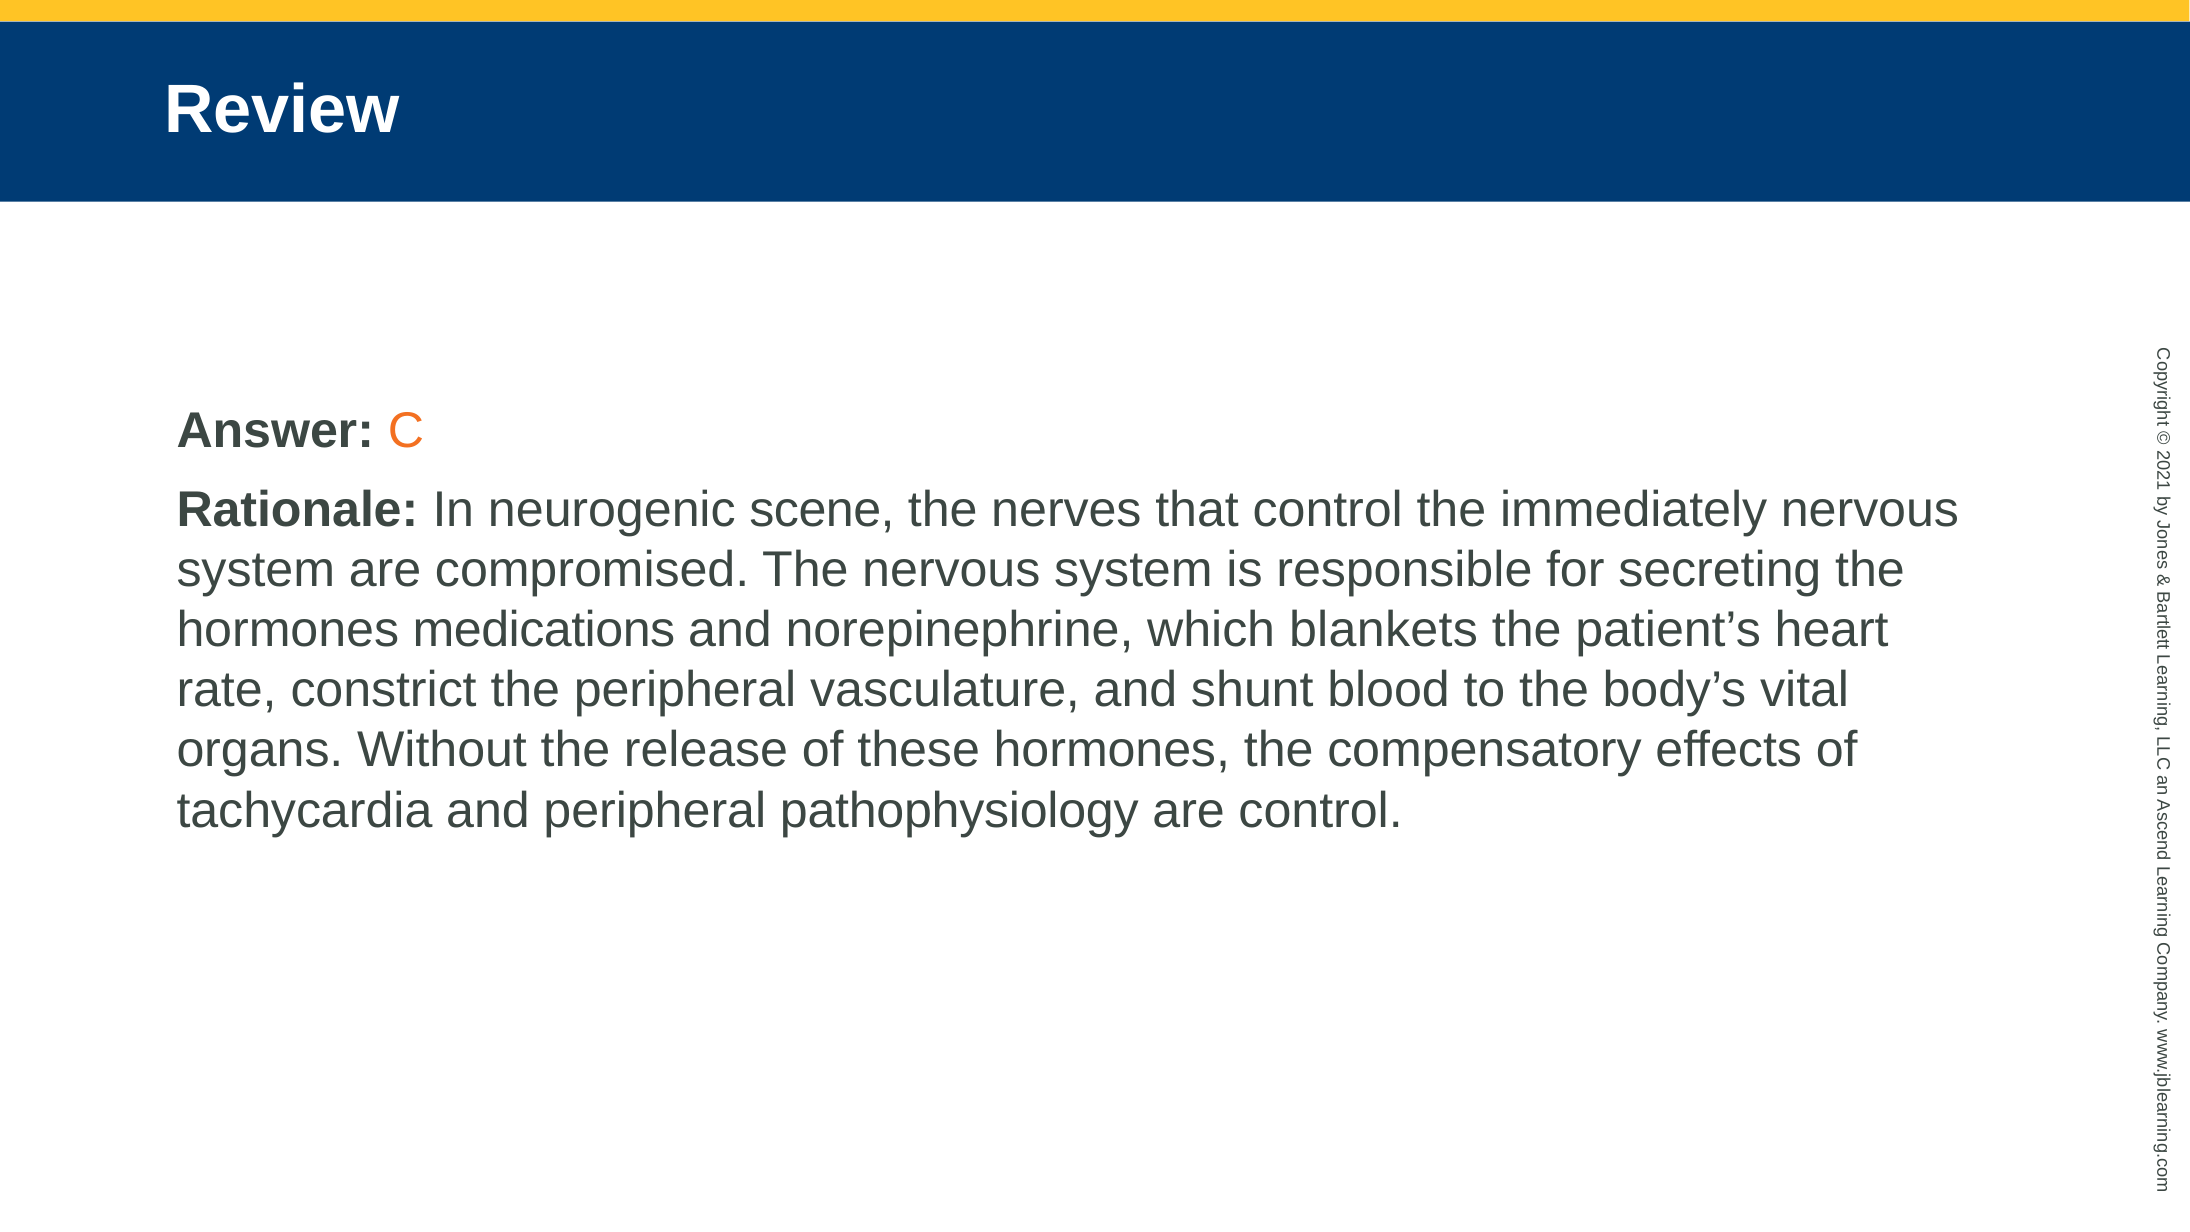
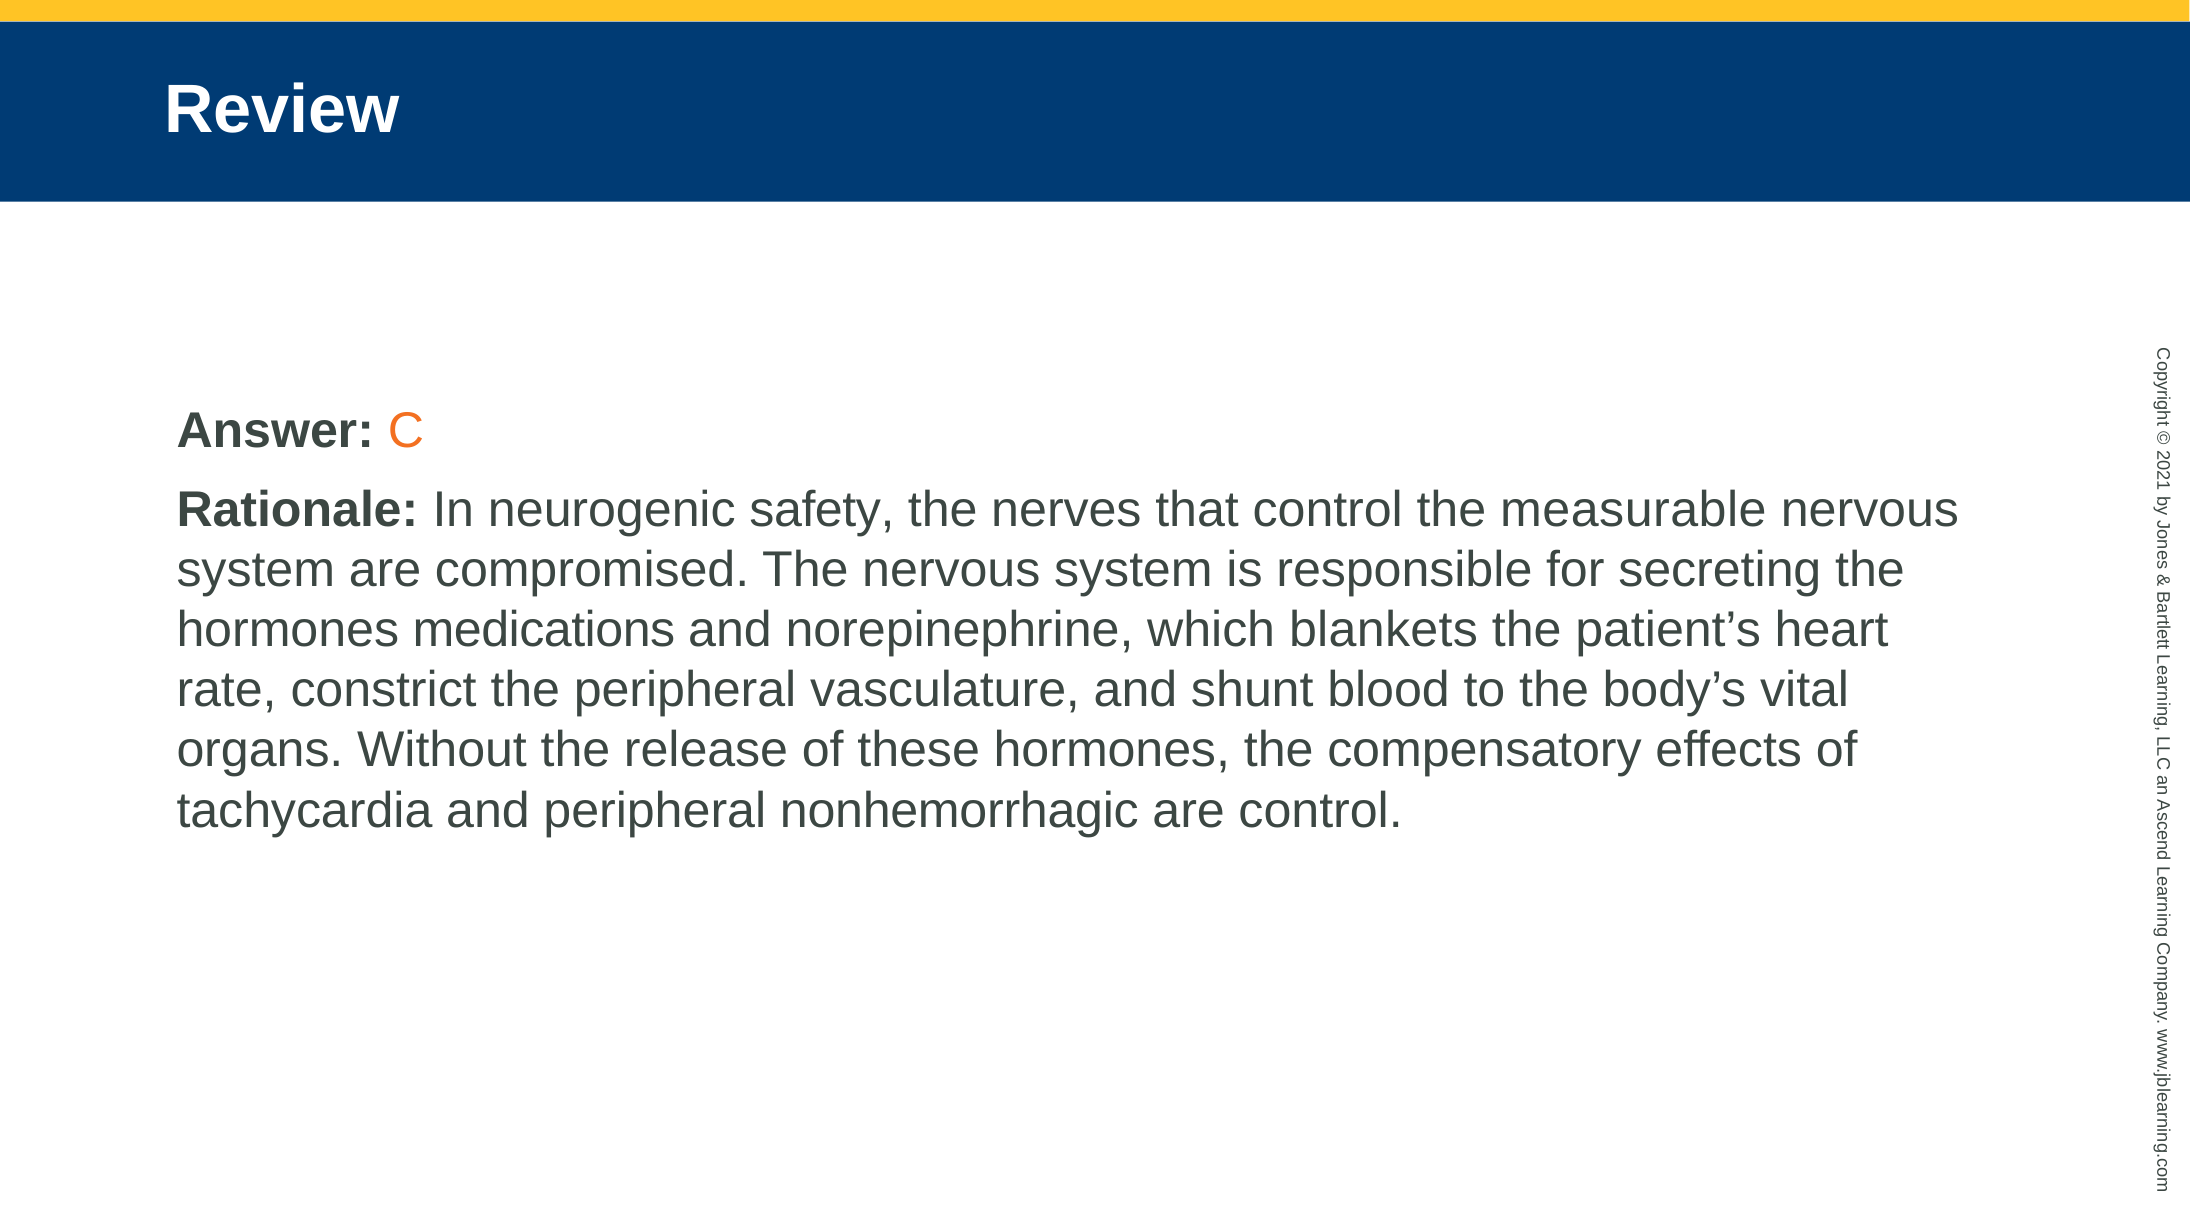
scene: scene -> safety
immediately: immediately -> measurable
pathophysiology: pathophysiology -> nonhemorrhagic
